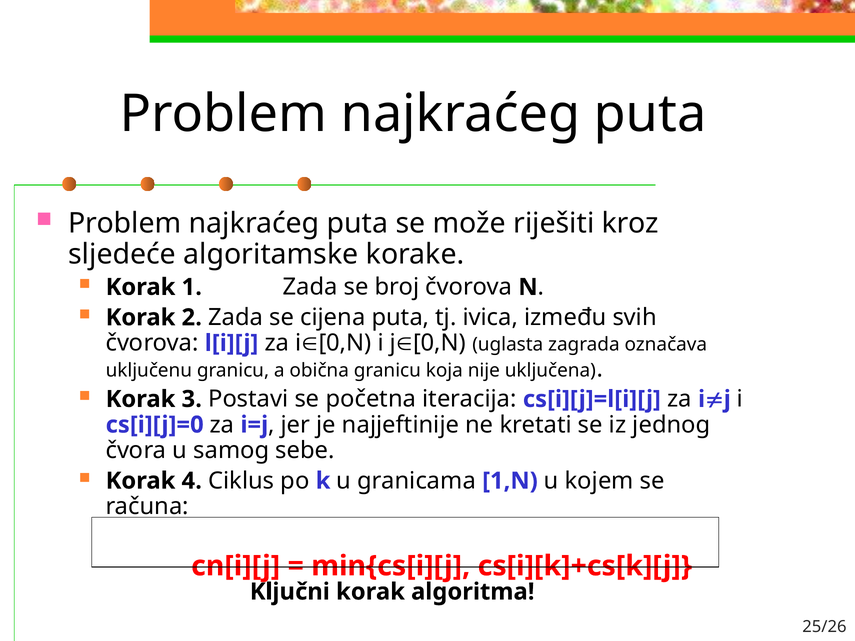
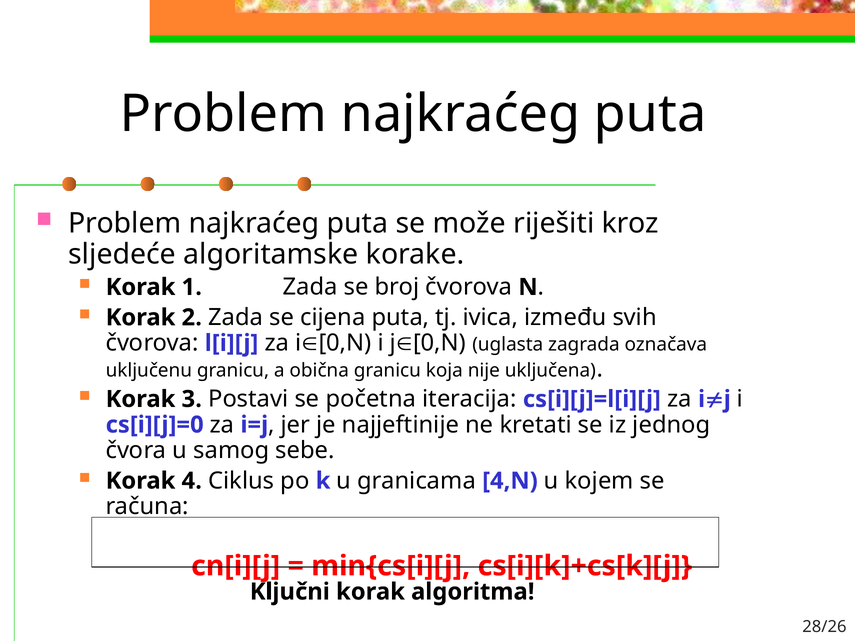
1,N: 1,N -> 4,N
25/26: 25/26 -> 28/26
